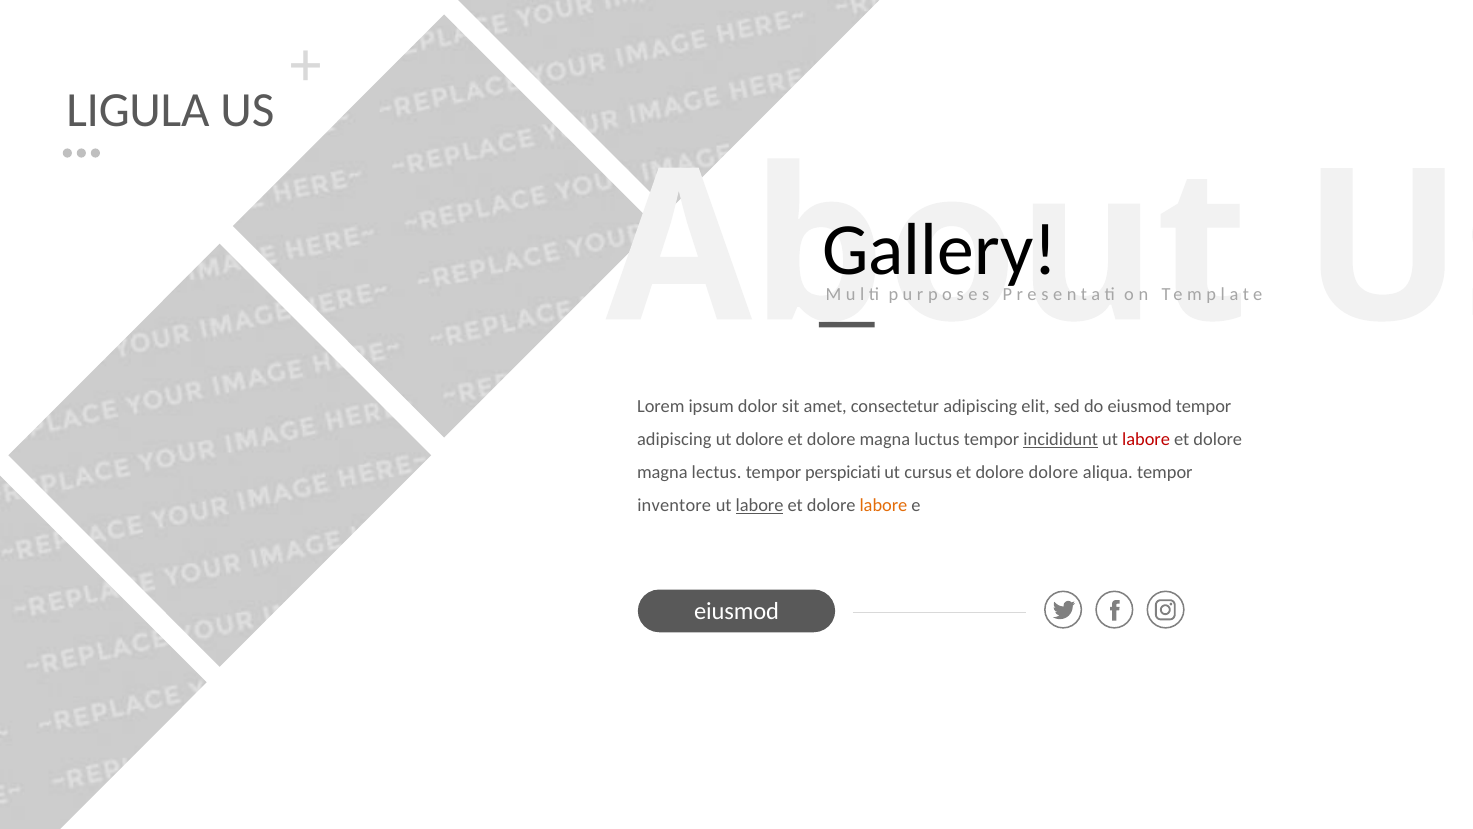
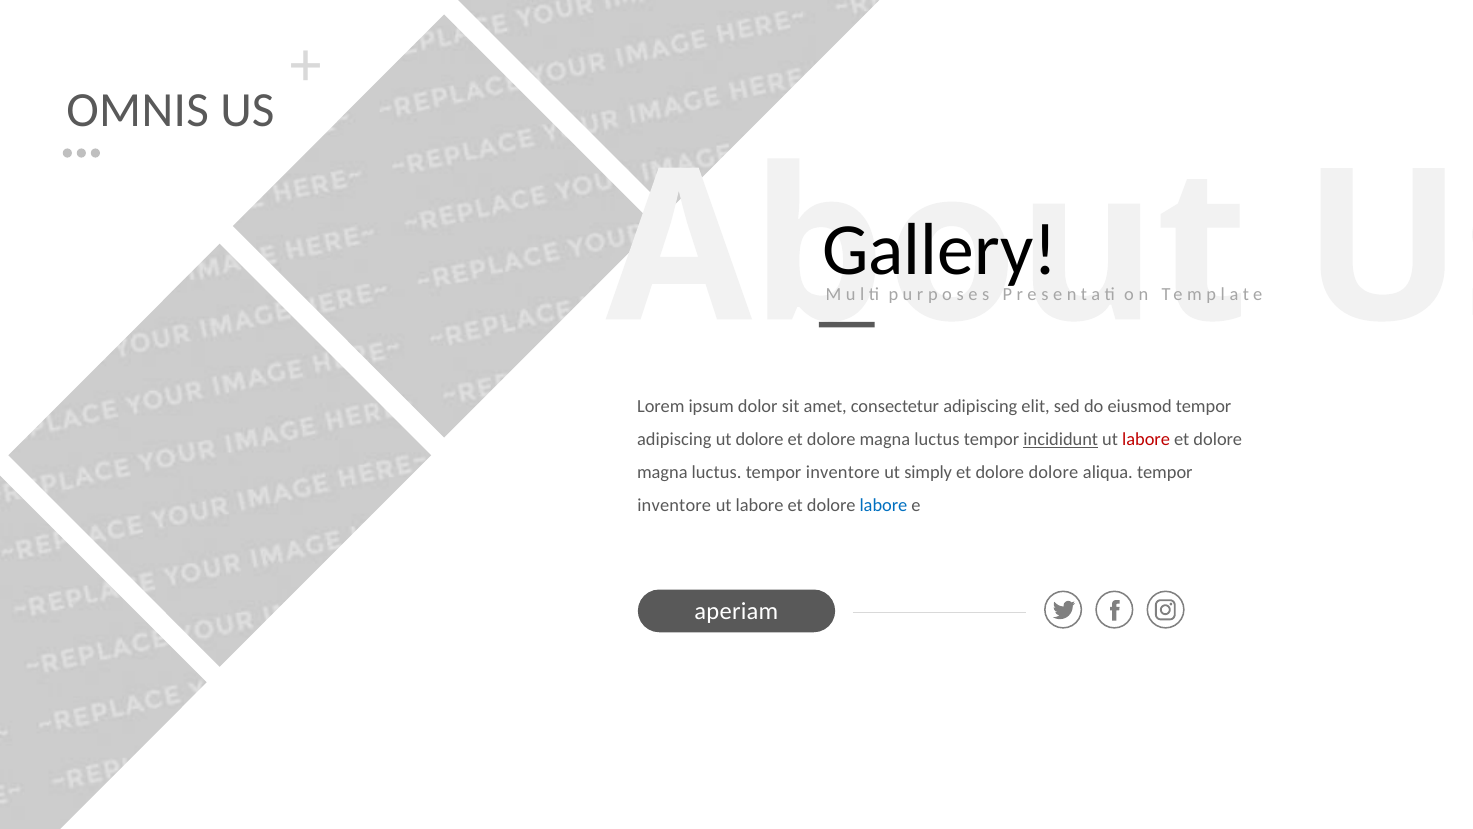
LIGULA: LIGULA -> OMNIS
lectus at (717, 472): lectus -> luctus
perspiciati at (843, 472): perspiciati -> inventore
cursus: cursus -> simply
labore at (760, 506) underline: present -> none
labore at (883, 506) colour: orange -> blue
eiusmod at (737, 611): eiusmod -> aperiam
